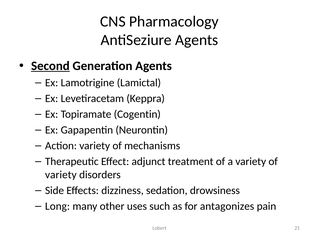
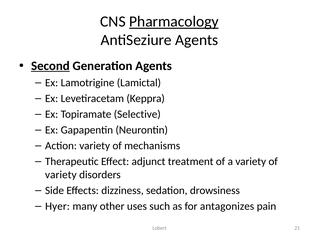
Pharmacology underline: none -> present
Cogentin: Cogentin -> Selective
Long: Long -> Hyer
